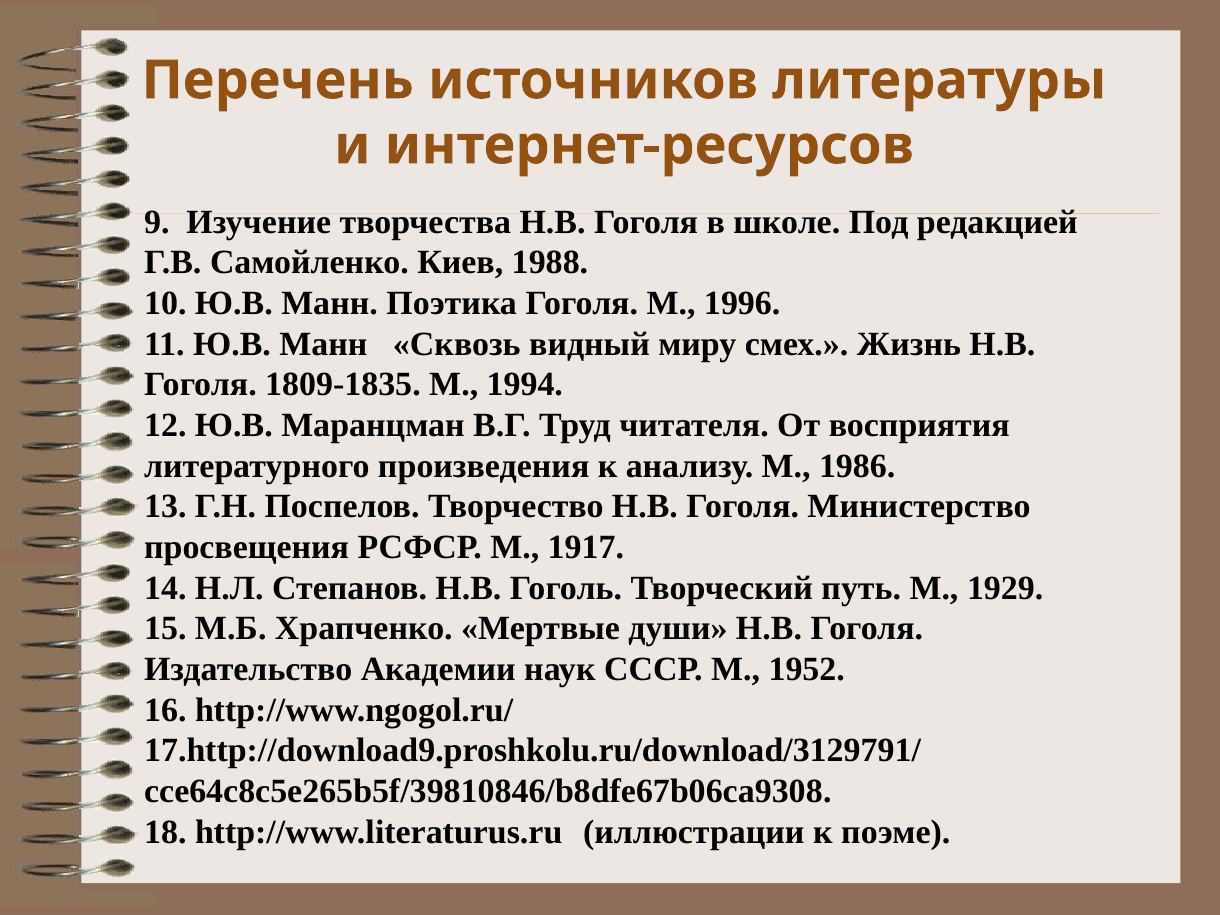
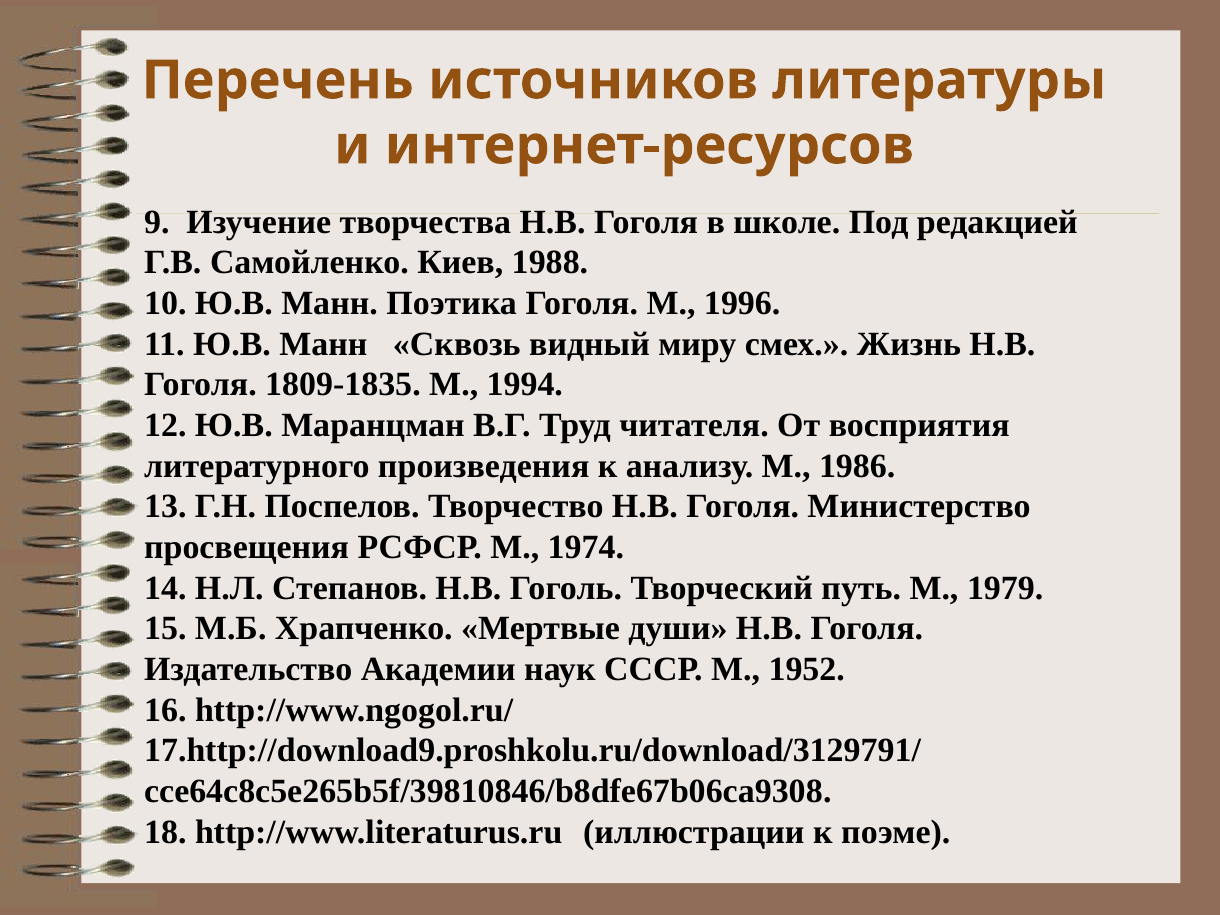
1917: 1917 -> 1974
1929: 1929 -> 1979
